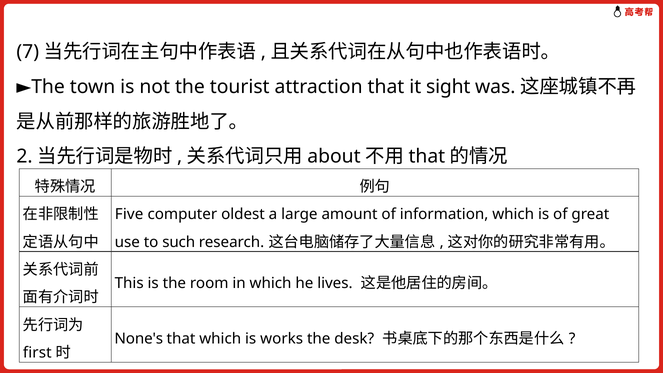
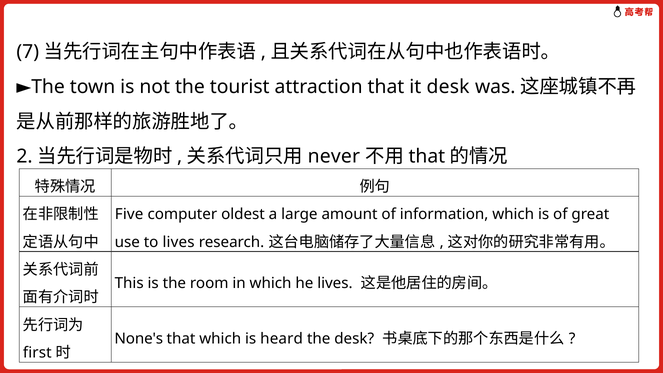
it sight: sight -> desk
about: about -> never
to such: such -> lives
works: works -> heard
